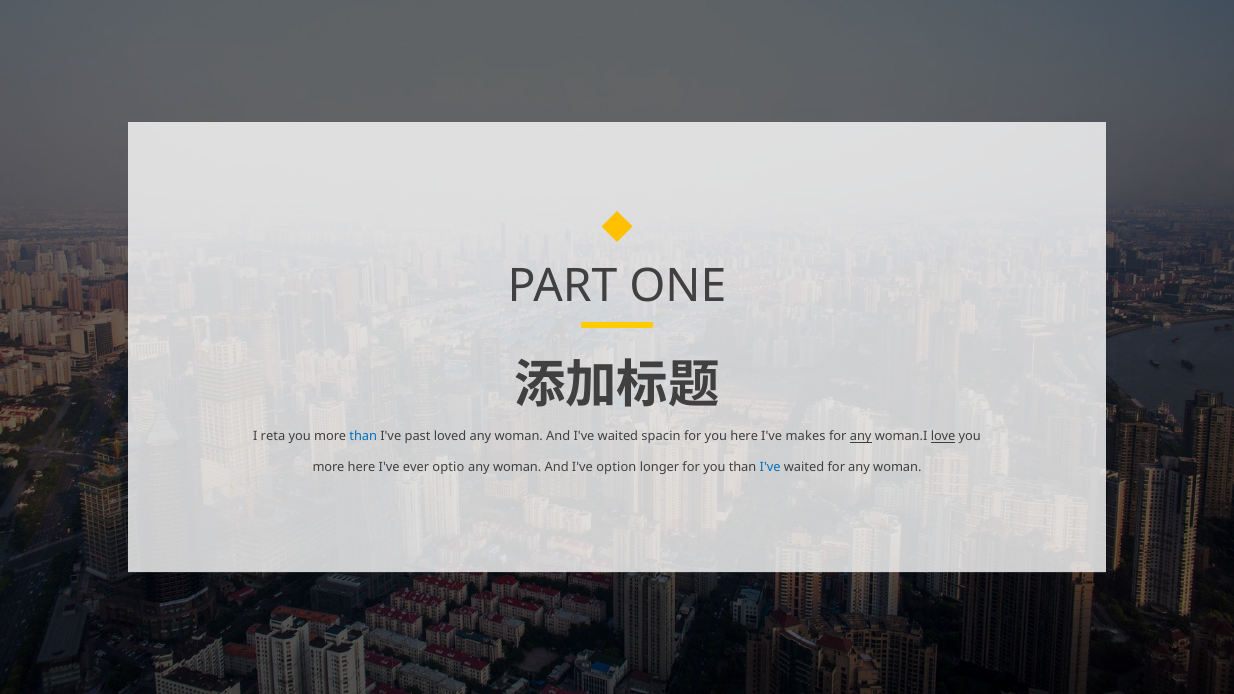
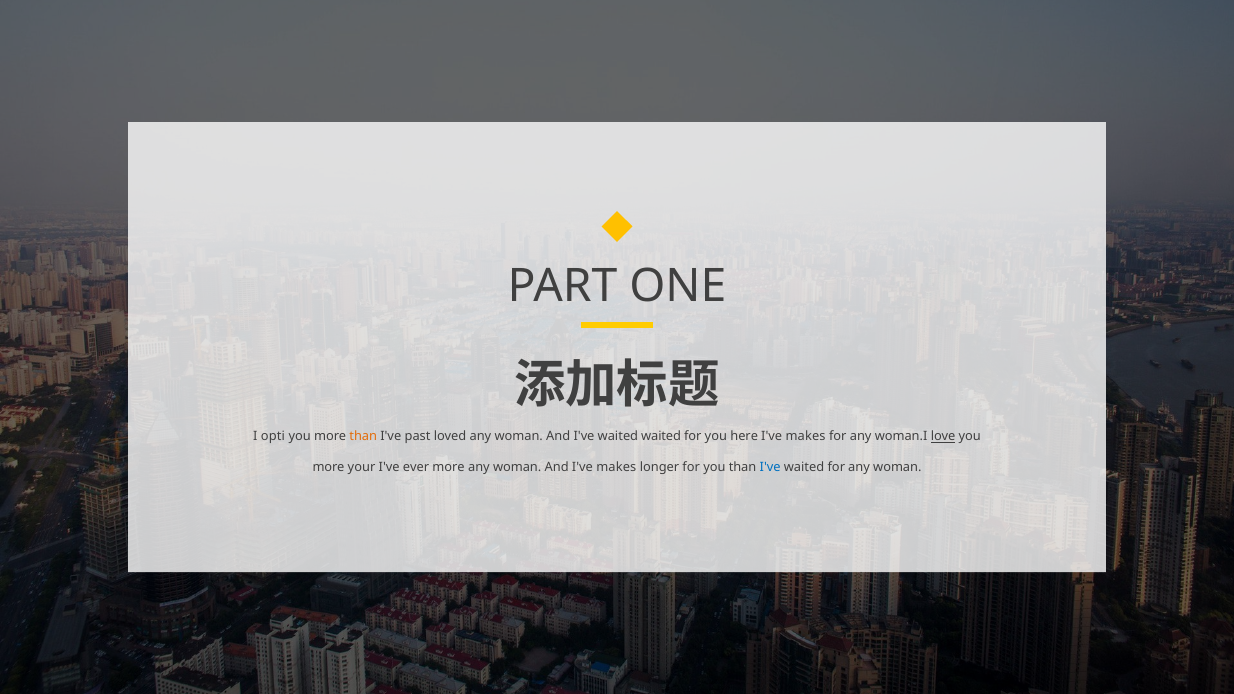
reta: reta -> opti
than at (363, 437) colour: blue -> orange
waited spacin: spacin -> waited
any at (861, 437) underline: present -> none
more here: here -> your
ever optio: optio -> more
And I've option: option -> makes
